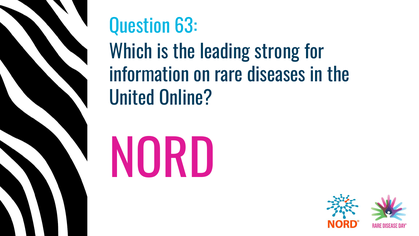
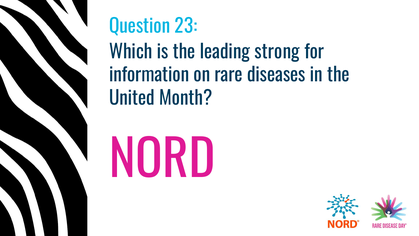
63: 63 -> 23
Online: Online -> Month
